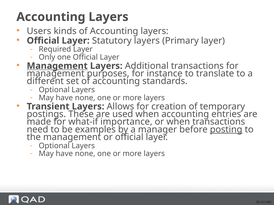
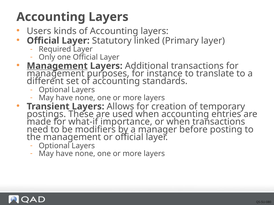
Statutory layers: layers -> linked
examples: examples -> modifiers
posting underline: present -> none
